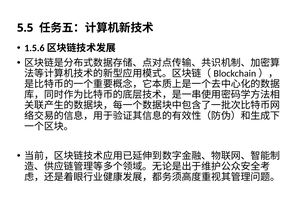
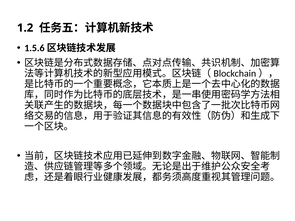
5.5: 5.5 -> 1.2
